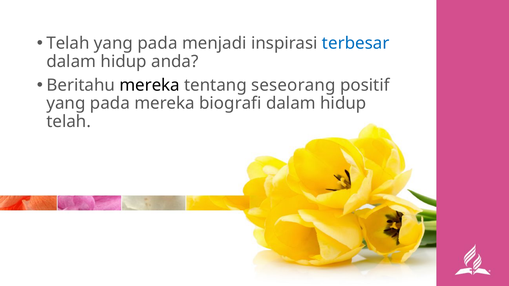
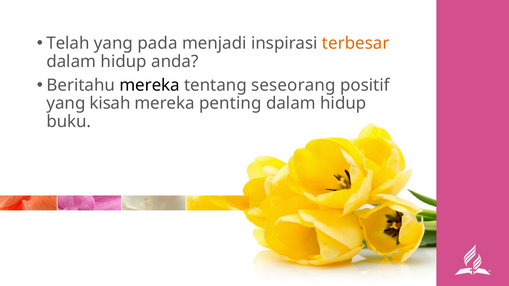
terbesar colour: blue -> orange
pada at (110, 104): pada -> kisah
biografi: biografi -> penting
telah at (69, 122): telah -> buku
